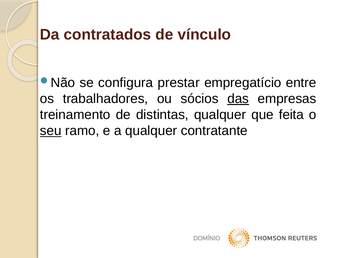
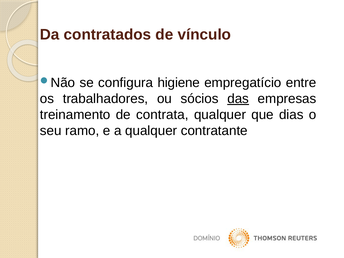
prestar: prestar -> higiene
distintas: distintas -> contrata
feita: feita -> dias
seu underline: present -> none
